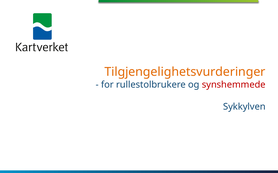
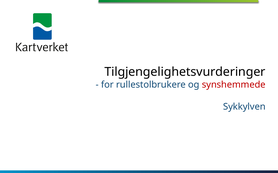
Tilgjengelighetsvurderinger colour: orange -> black
